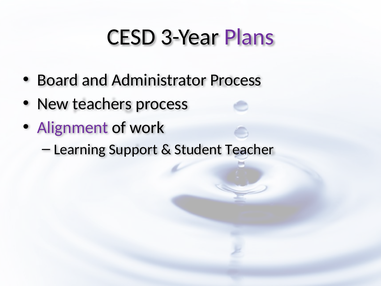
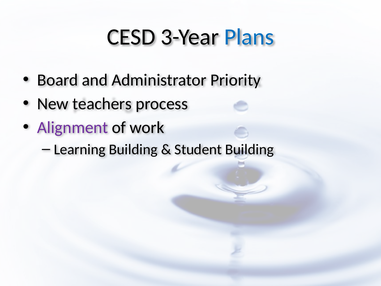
Plans colour: purple -> blue
Administrator Process: Process -> Priority
Learning Support: Support -> Building
Student Teacher: Teacher -> Building
